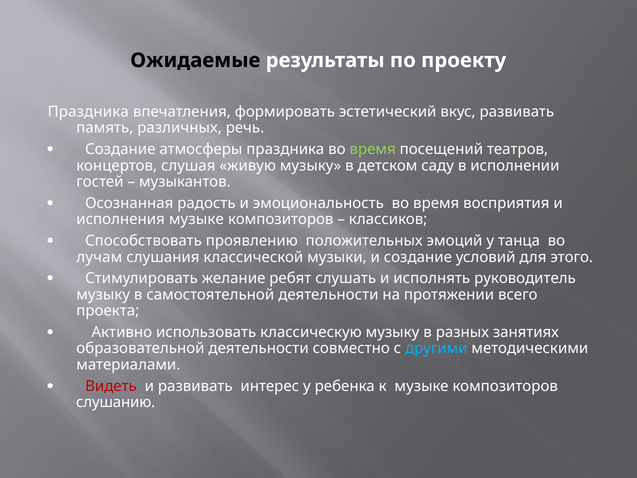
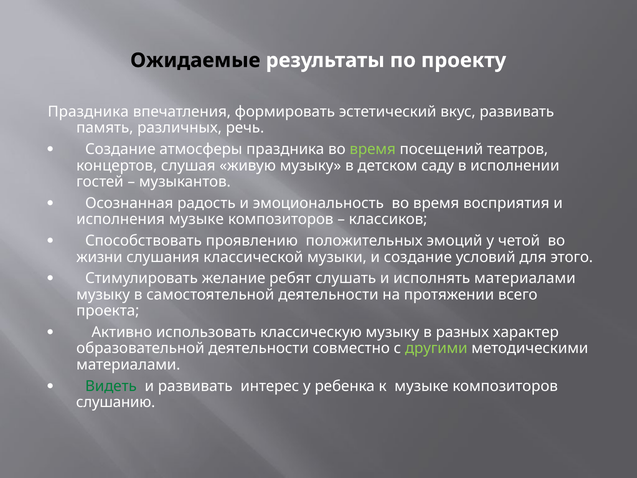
танца: танца -> четой
лучам: лучам -> жизни
исполнять руководитель: руководитель -> материалами
занятиях: занятиях -> характер
другими colour: light blue -> light green
Видеть colour: red -> green
